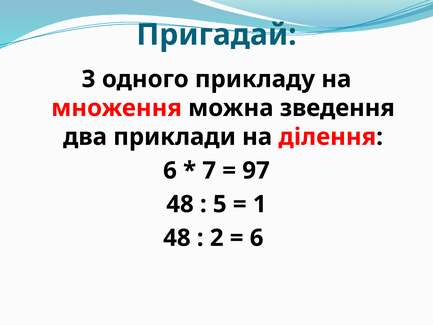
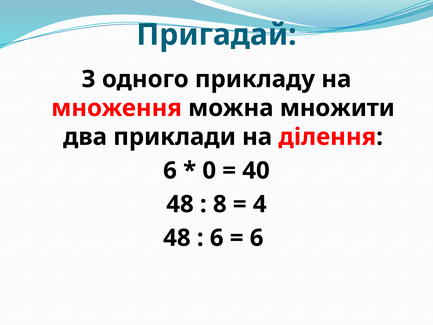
зведення: зведення -> множити
7: 7 -> 0
97: 97 -> 40
5: 5 -> 8
1: 1 -> 4
2 at (217, 238): 2 -> 6
